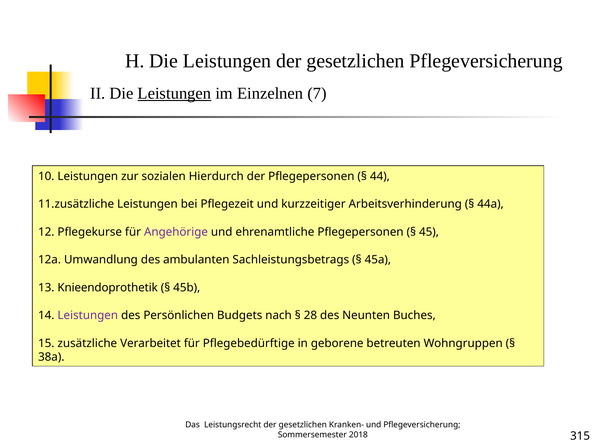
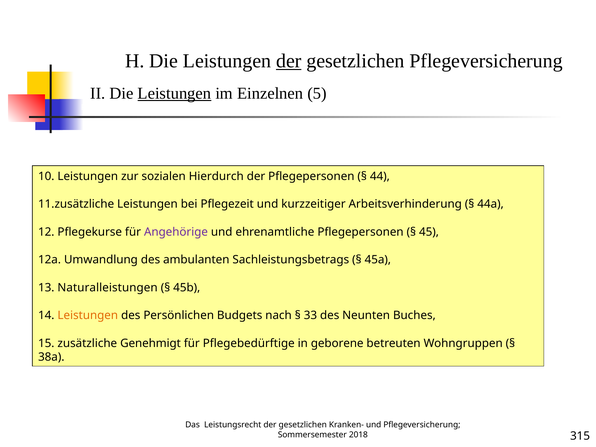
der at (289, 61) underline: none -> present
7: 7 -> 5
Knieendoprothetik: Knieendoprothetik -> Naturalleistungen
Leistungen at (88, 315) colour: purple -> orange
28: 28 -> 33
Verarbeitet: Verarbeitet -> Genehmigt
